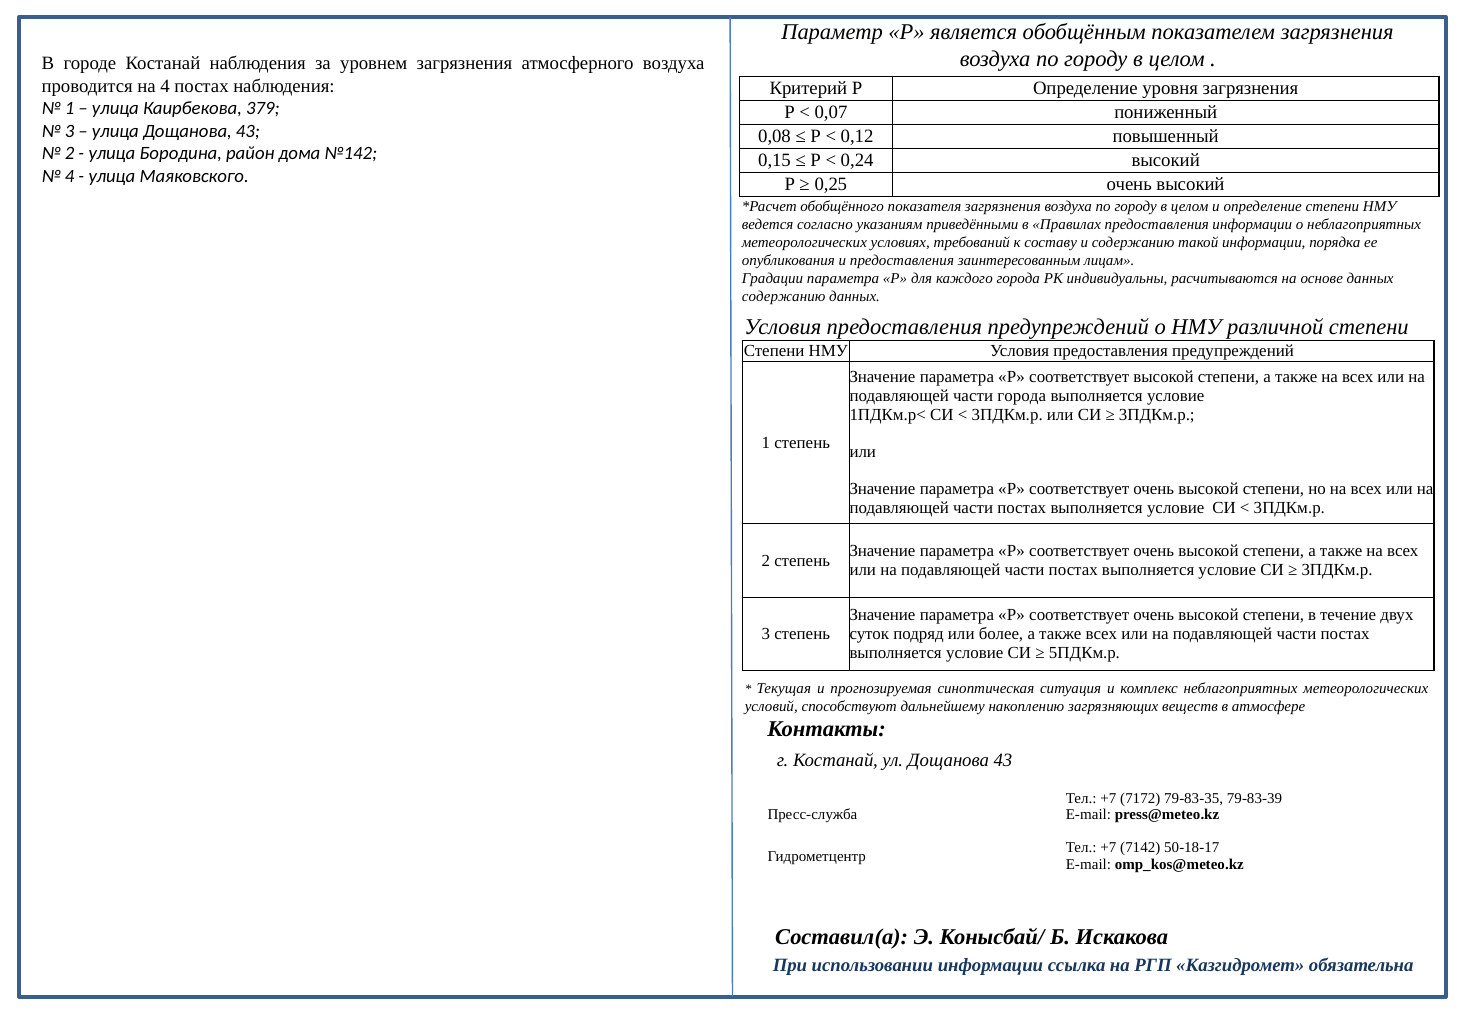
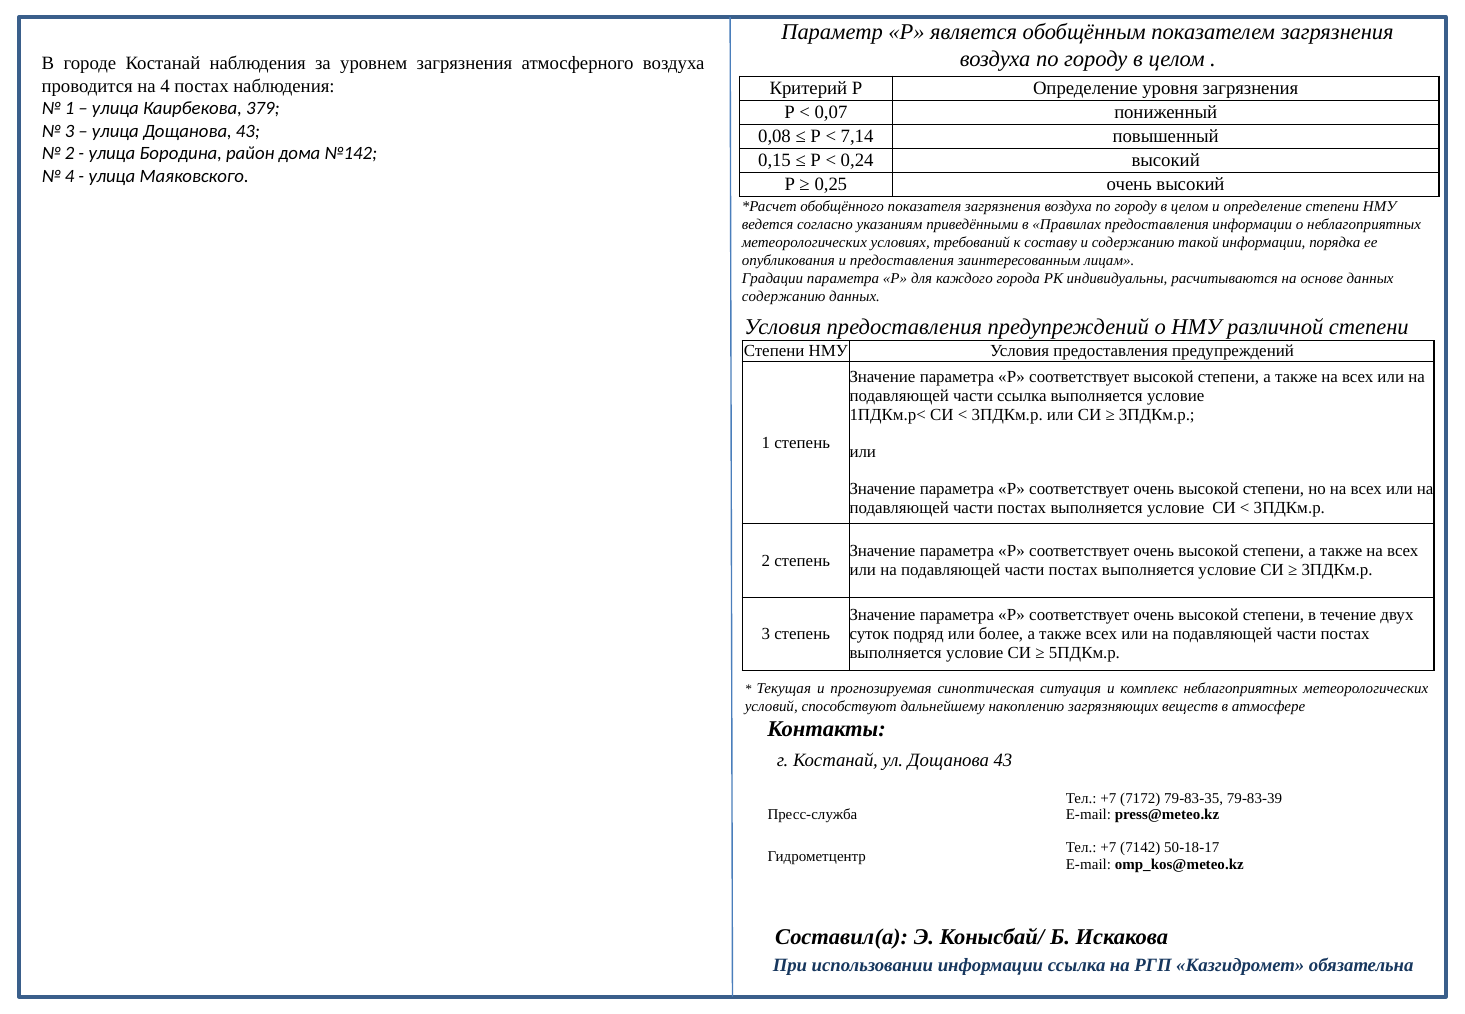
0,12: 0,12 -> 7,14
части города: города -> ссылка
